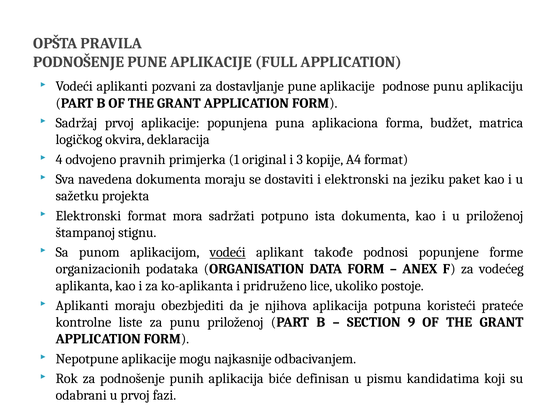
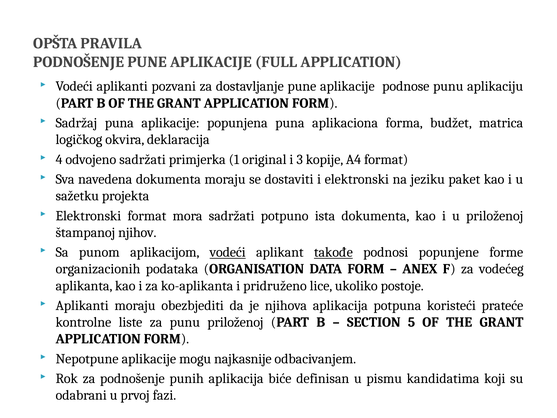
Sadržaj prvoj: prvoj -> puna
odvojeno pravnih: pravnih -> sadržati
stignu: stignu -> njihov
takođe underline: none -> present
9: 9 -> 5
